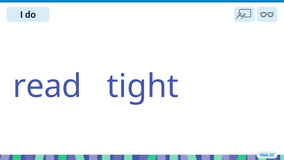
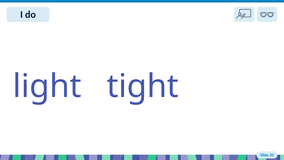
read: read -> light
